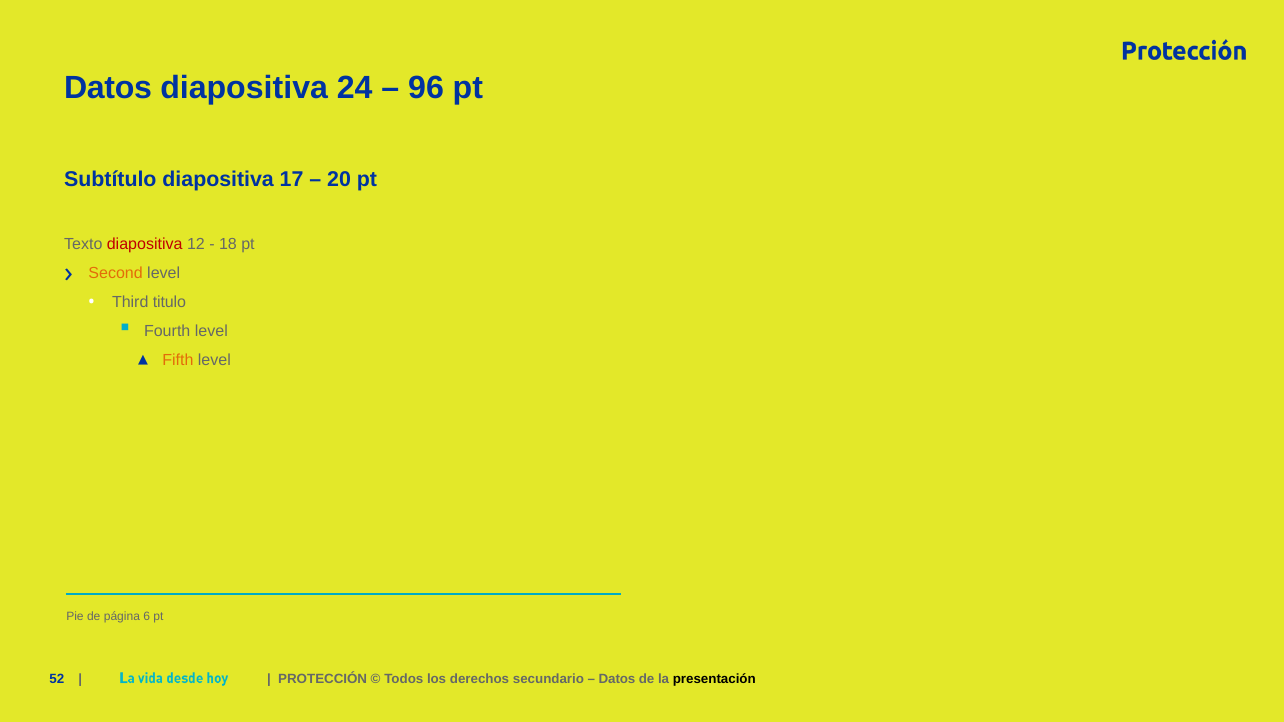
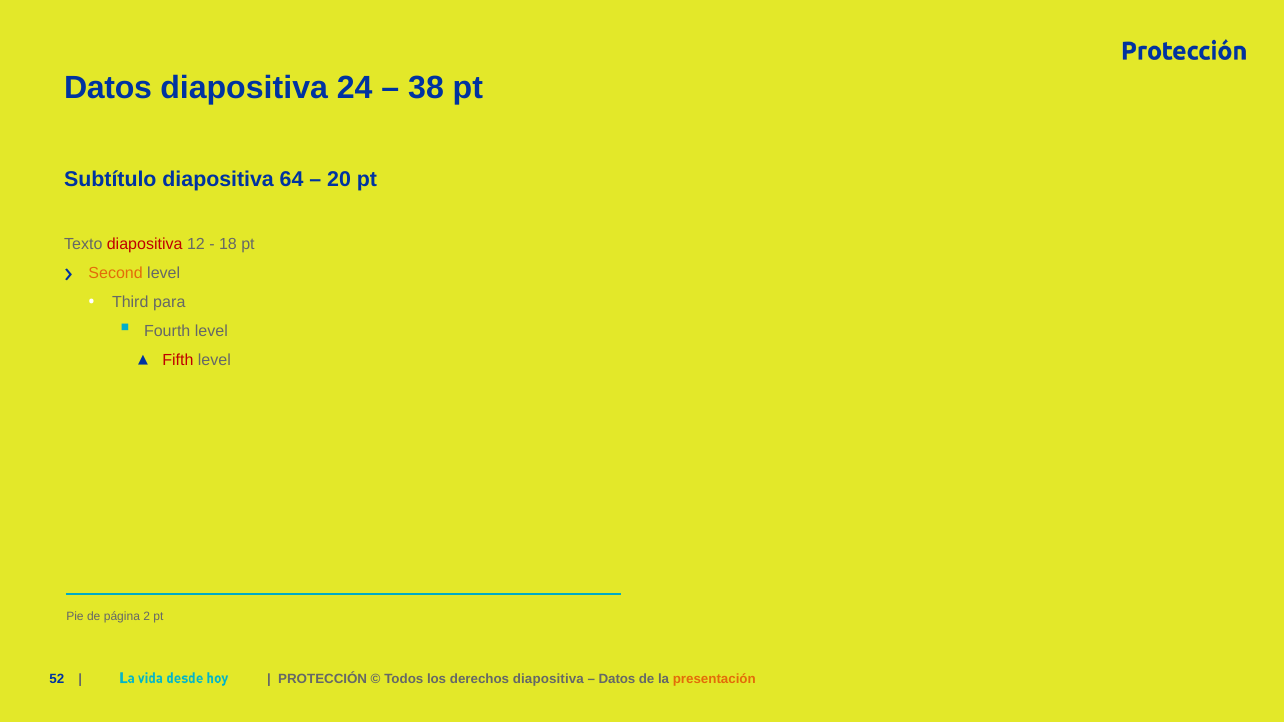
96: 96 -> 38
17: 17 -> 64
titulo: titulo -> para
Fifth colour: orange -> red
6: 6 -> 2
derechos secundario: secundario -> diapositiva
presentación colour: black -> orange
